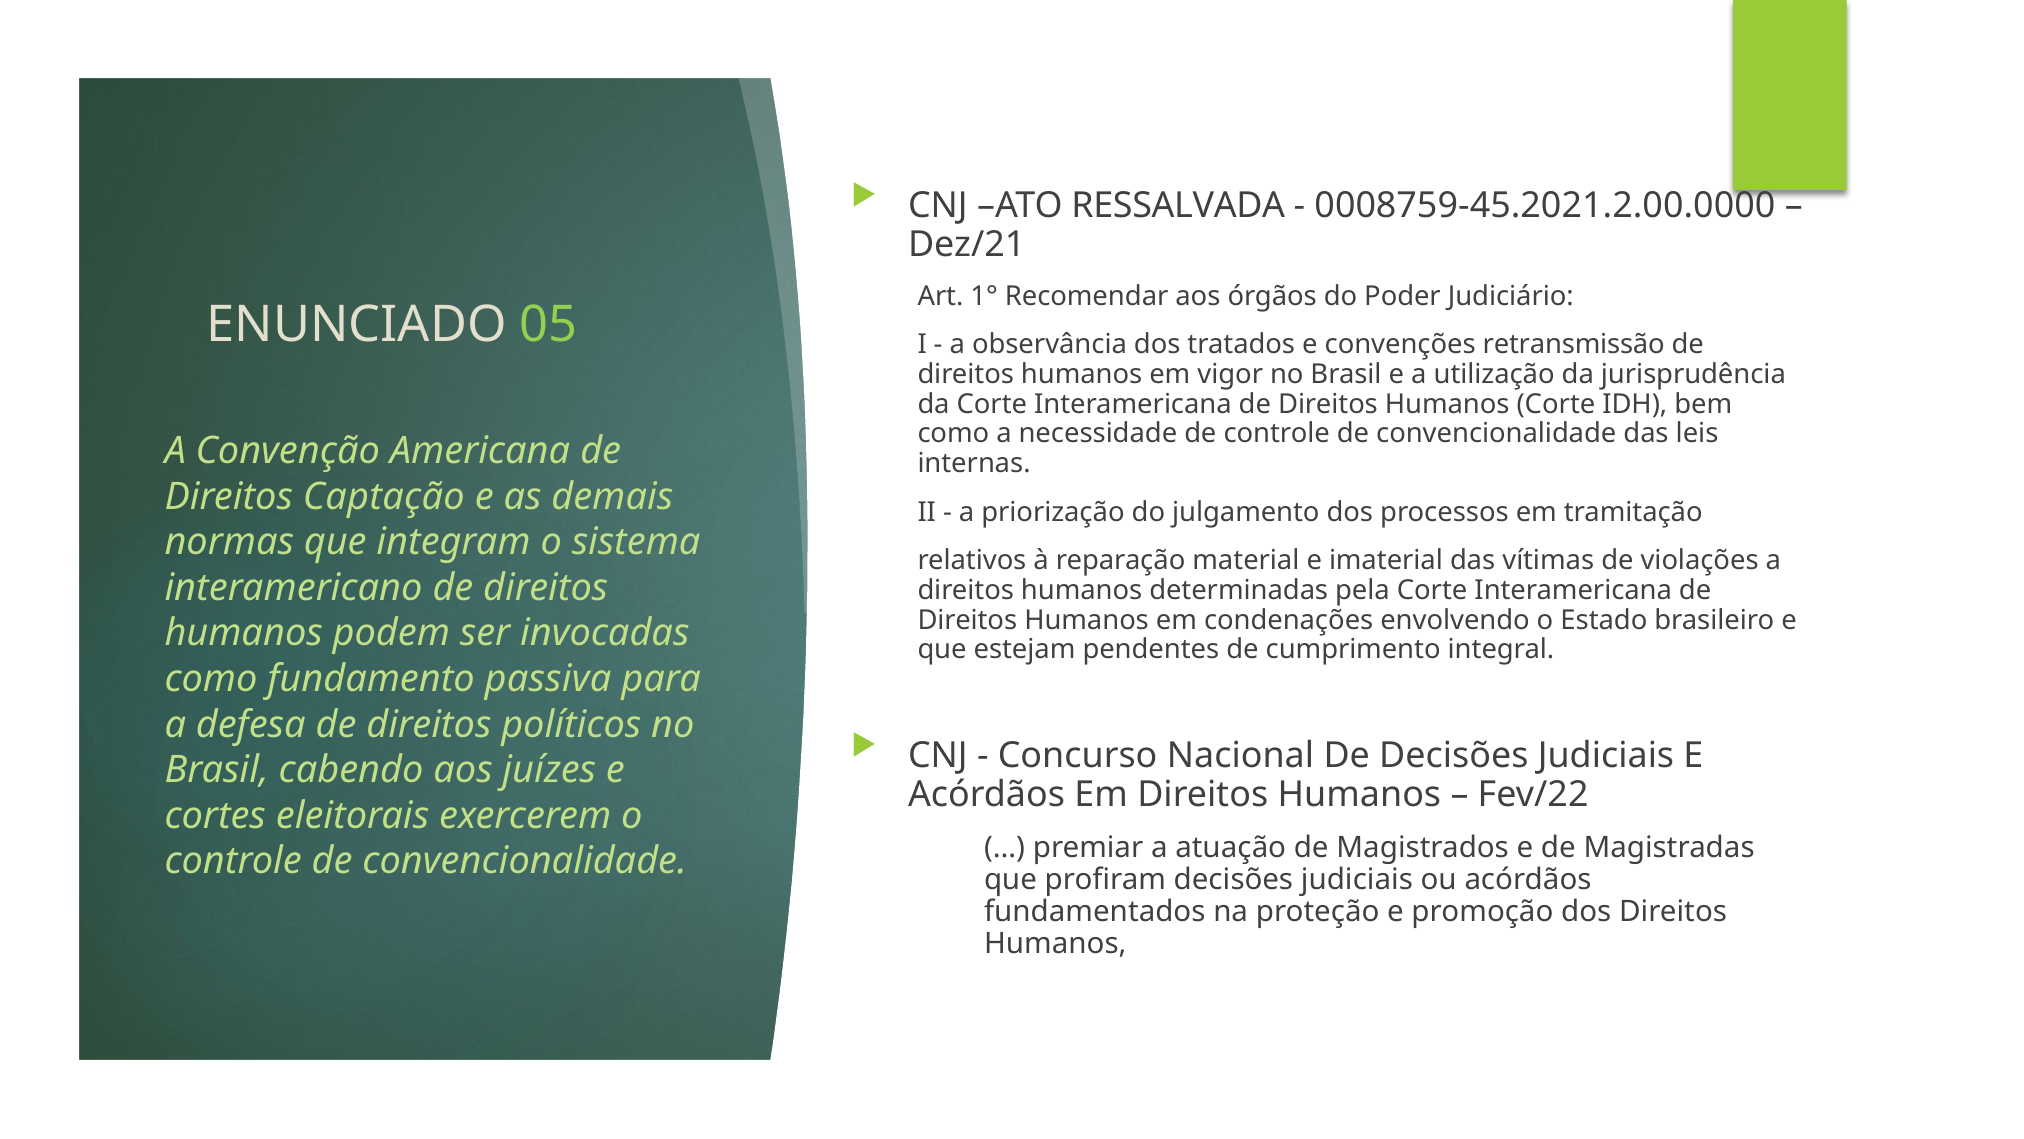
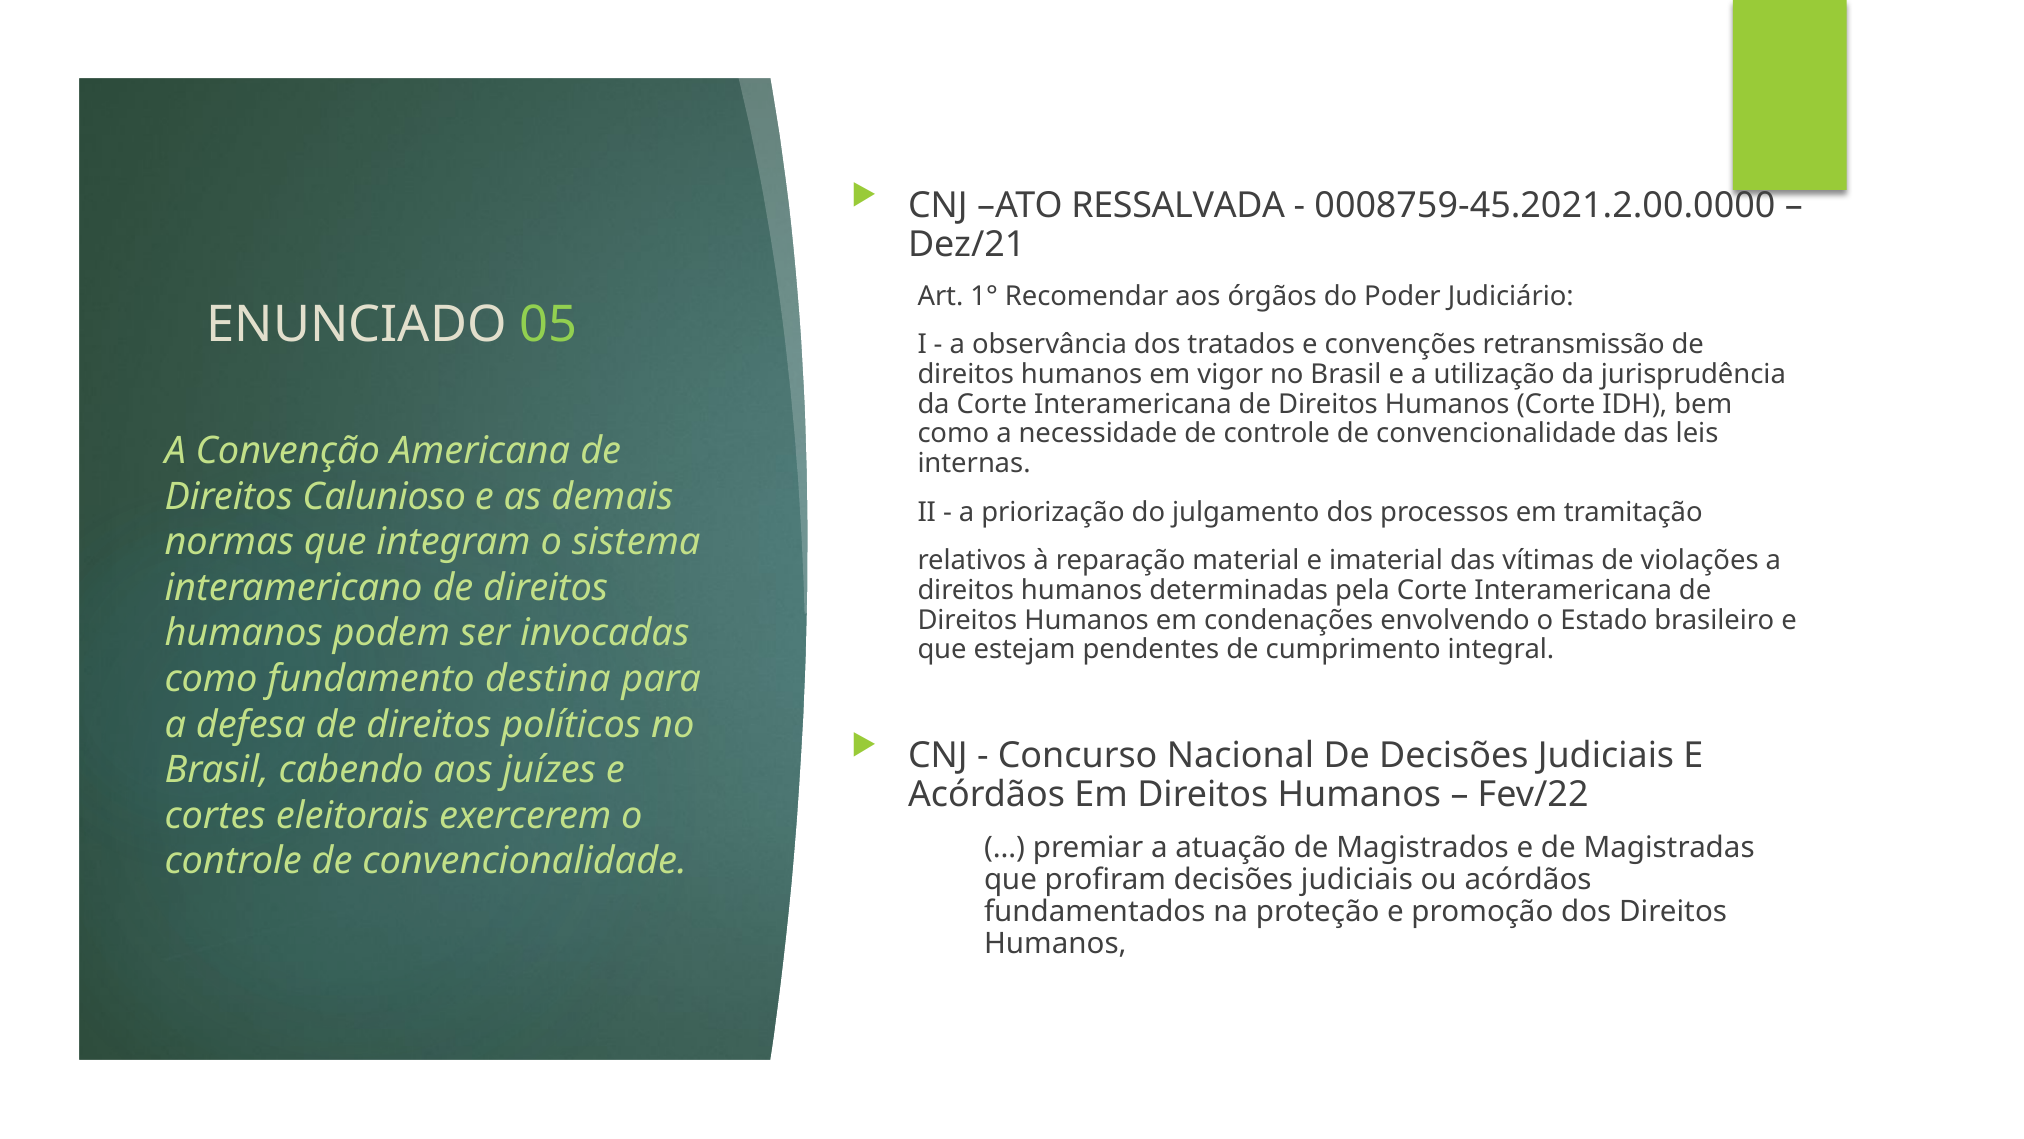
Captação: Captação -> Calunioso
passiva: passiva -> destina
